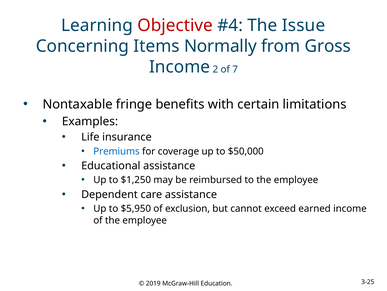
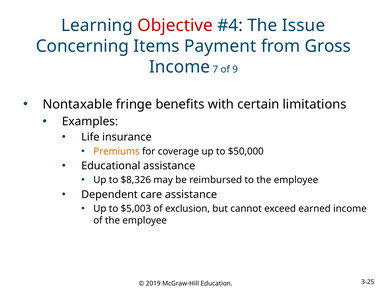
Normally: Normally -> Payment
2: 2 -> 7
7: 7 -> 9
Premiums colour: blue -> orange
$1,250: $1,250 -> $8,326
$5,950: $5,950 -> $5,003
